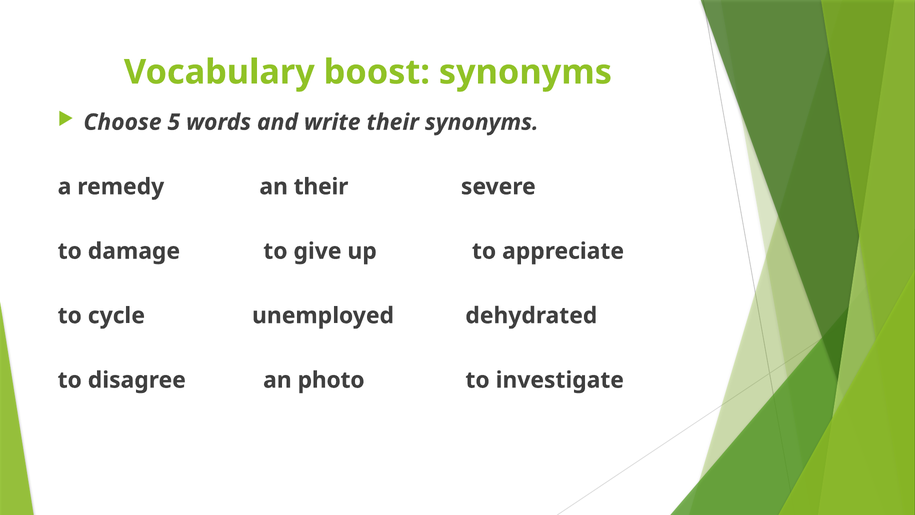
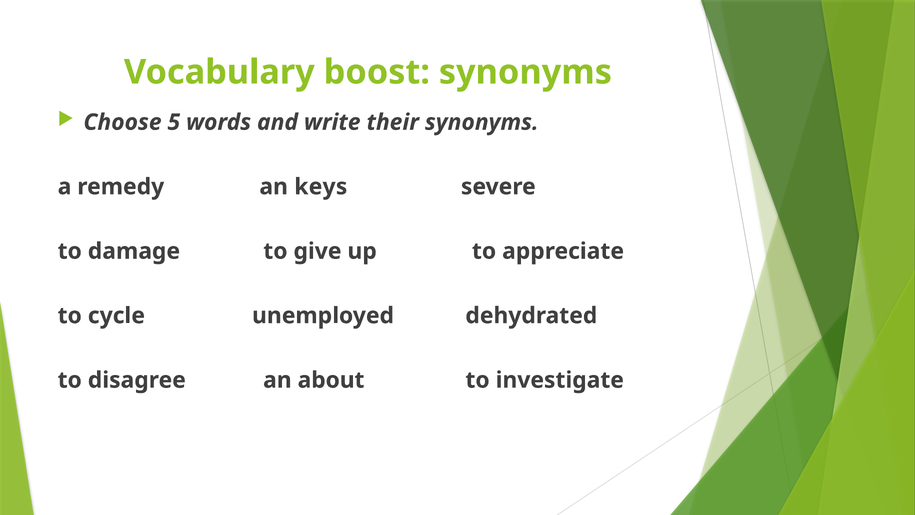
an their: their -> keys
photo: photo -> about
